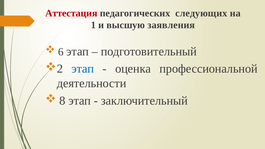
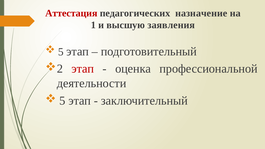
следующих: следующих -> назначение
6 at (61, 52): 6 -> 5
этап at (83, 69) colour: blue -> red
8 at (62, 101): 8 -> 5
